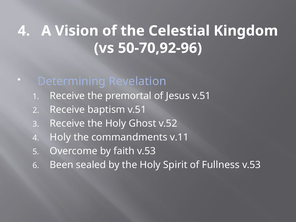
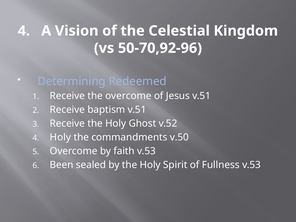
Revelation: Revelation -> Redeemed
the premortal: premortal -> overcome
v.11: v.11 -> v.50
